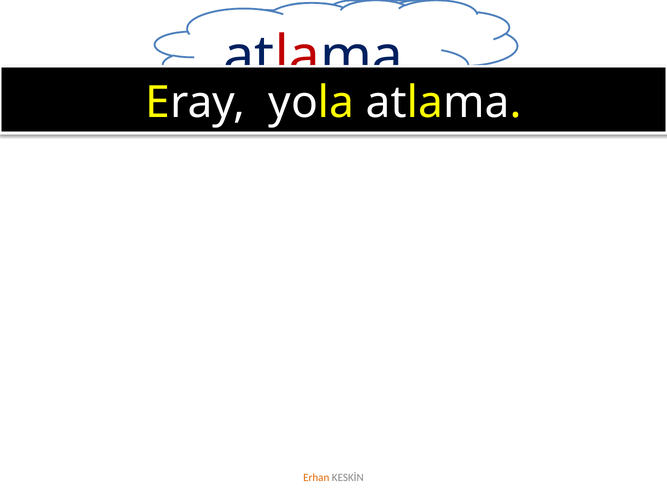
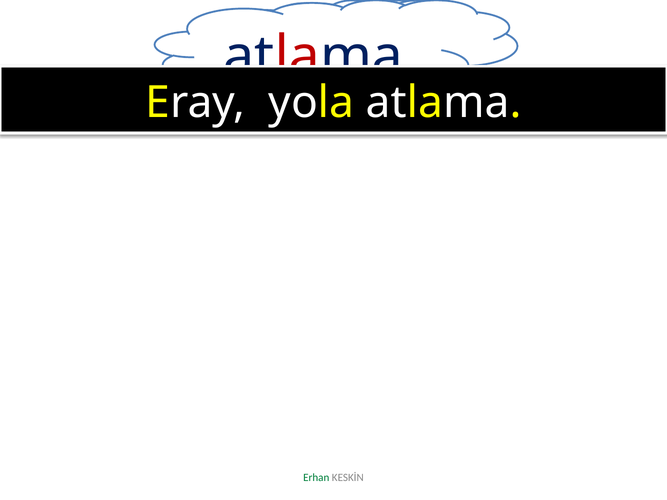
Erhan colour: orange -> green
